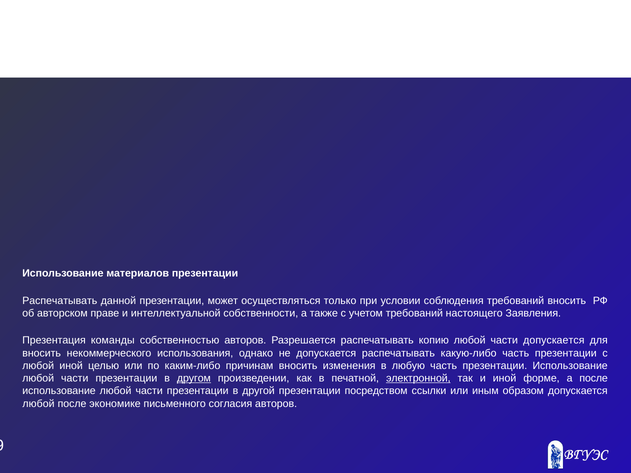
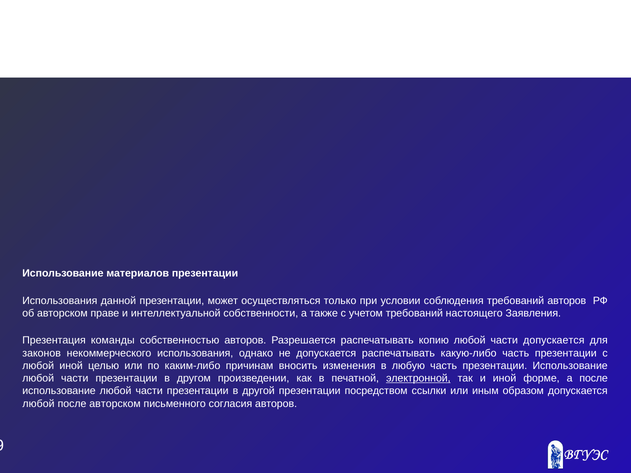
Распечатывать at (60, 301): Распечатывать -> Использования
требований вносить: вносить -> авторов
вносить at (42, 353): вносить -> законов
другом underline: present -> none
после экономике: экономике -> авторском
